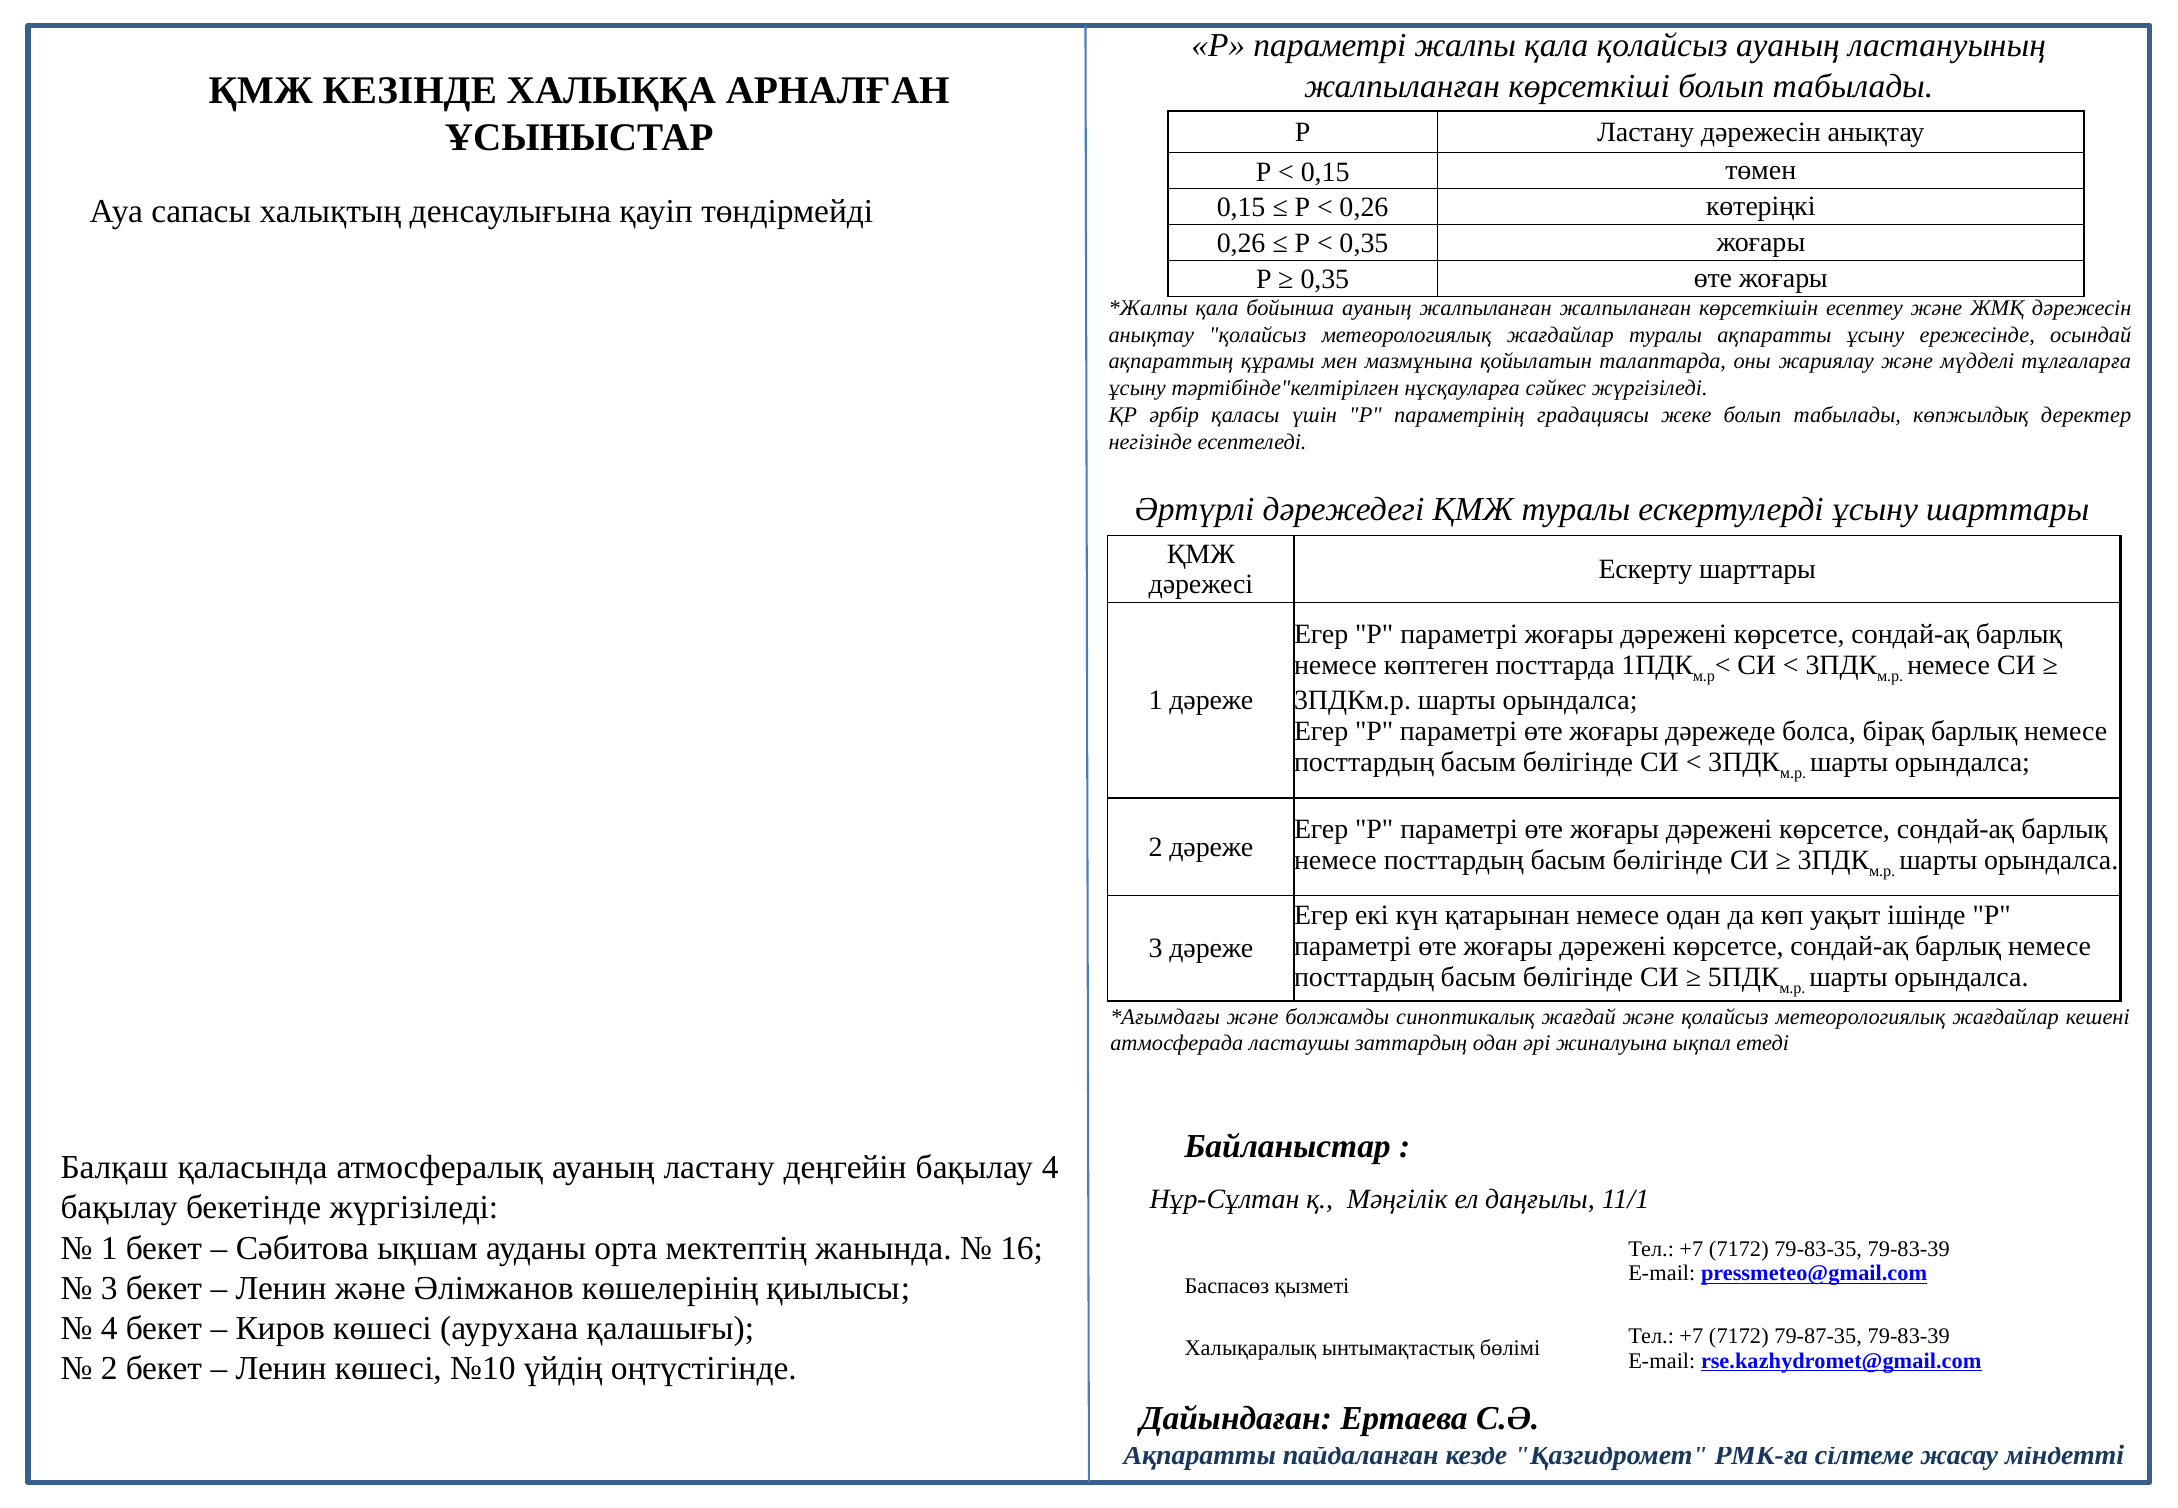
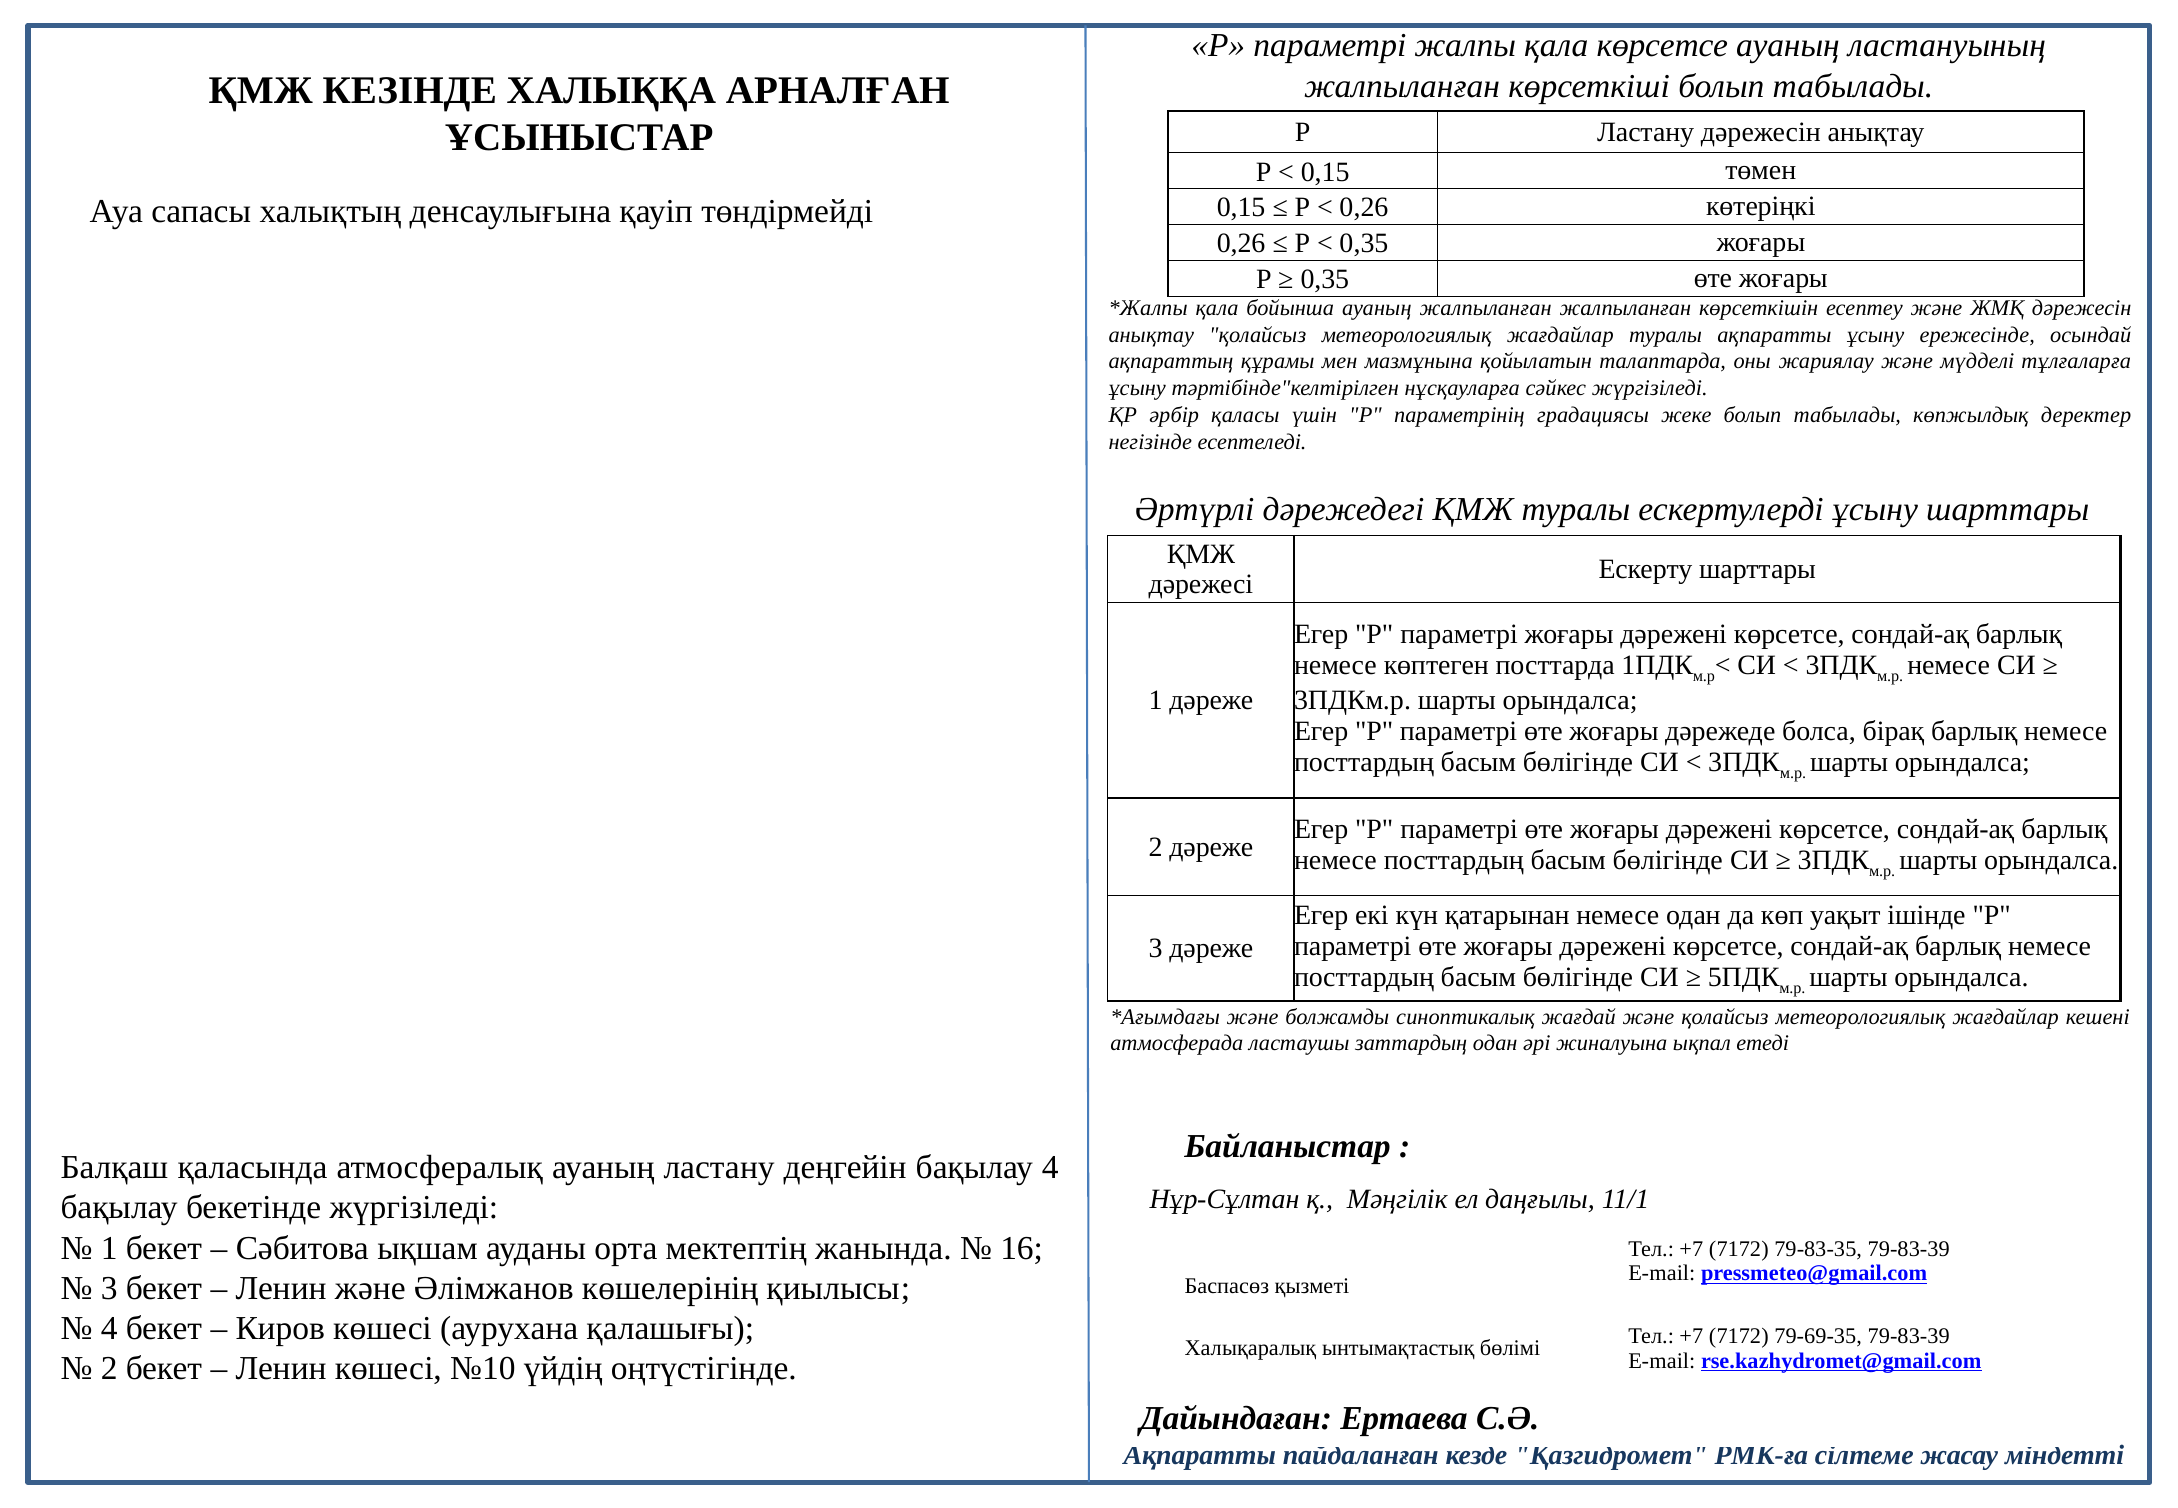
қала қолайсыз: қолайсыз -> көрсетсе
79-87-35: 79-87-35 -> 79-69-35
